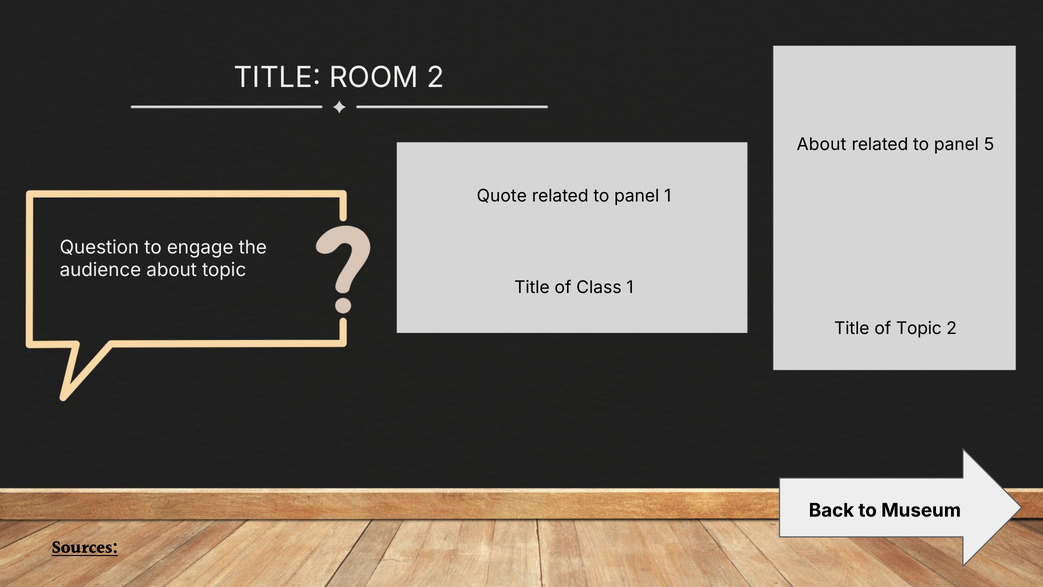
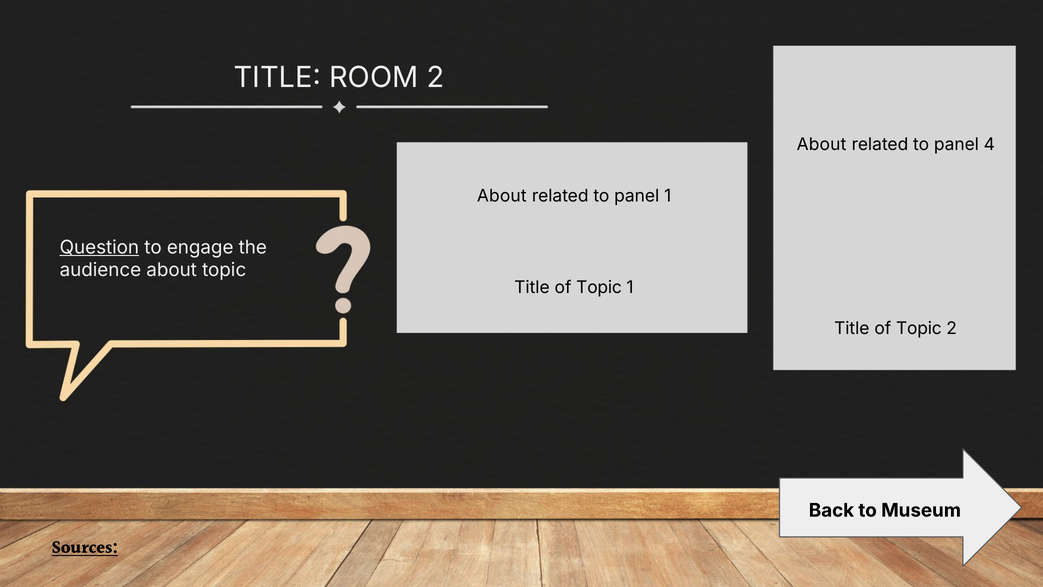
5: 5 -> 4
Quote at (502, 196): Quote -> About
Question underline: none -> present
Class at (599, 288): Class -> Topic
